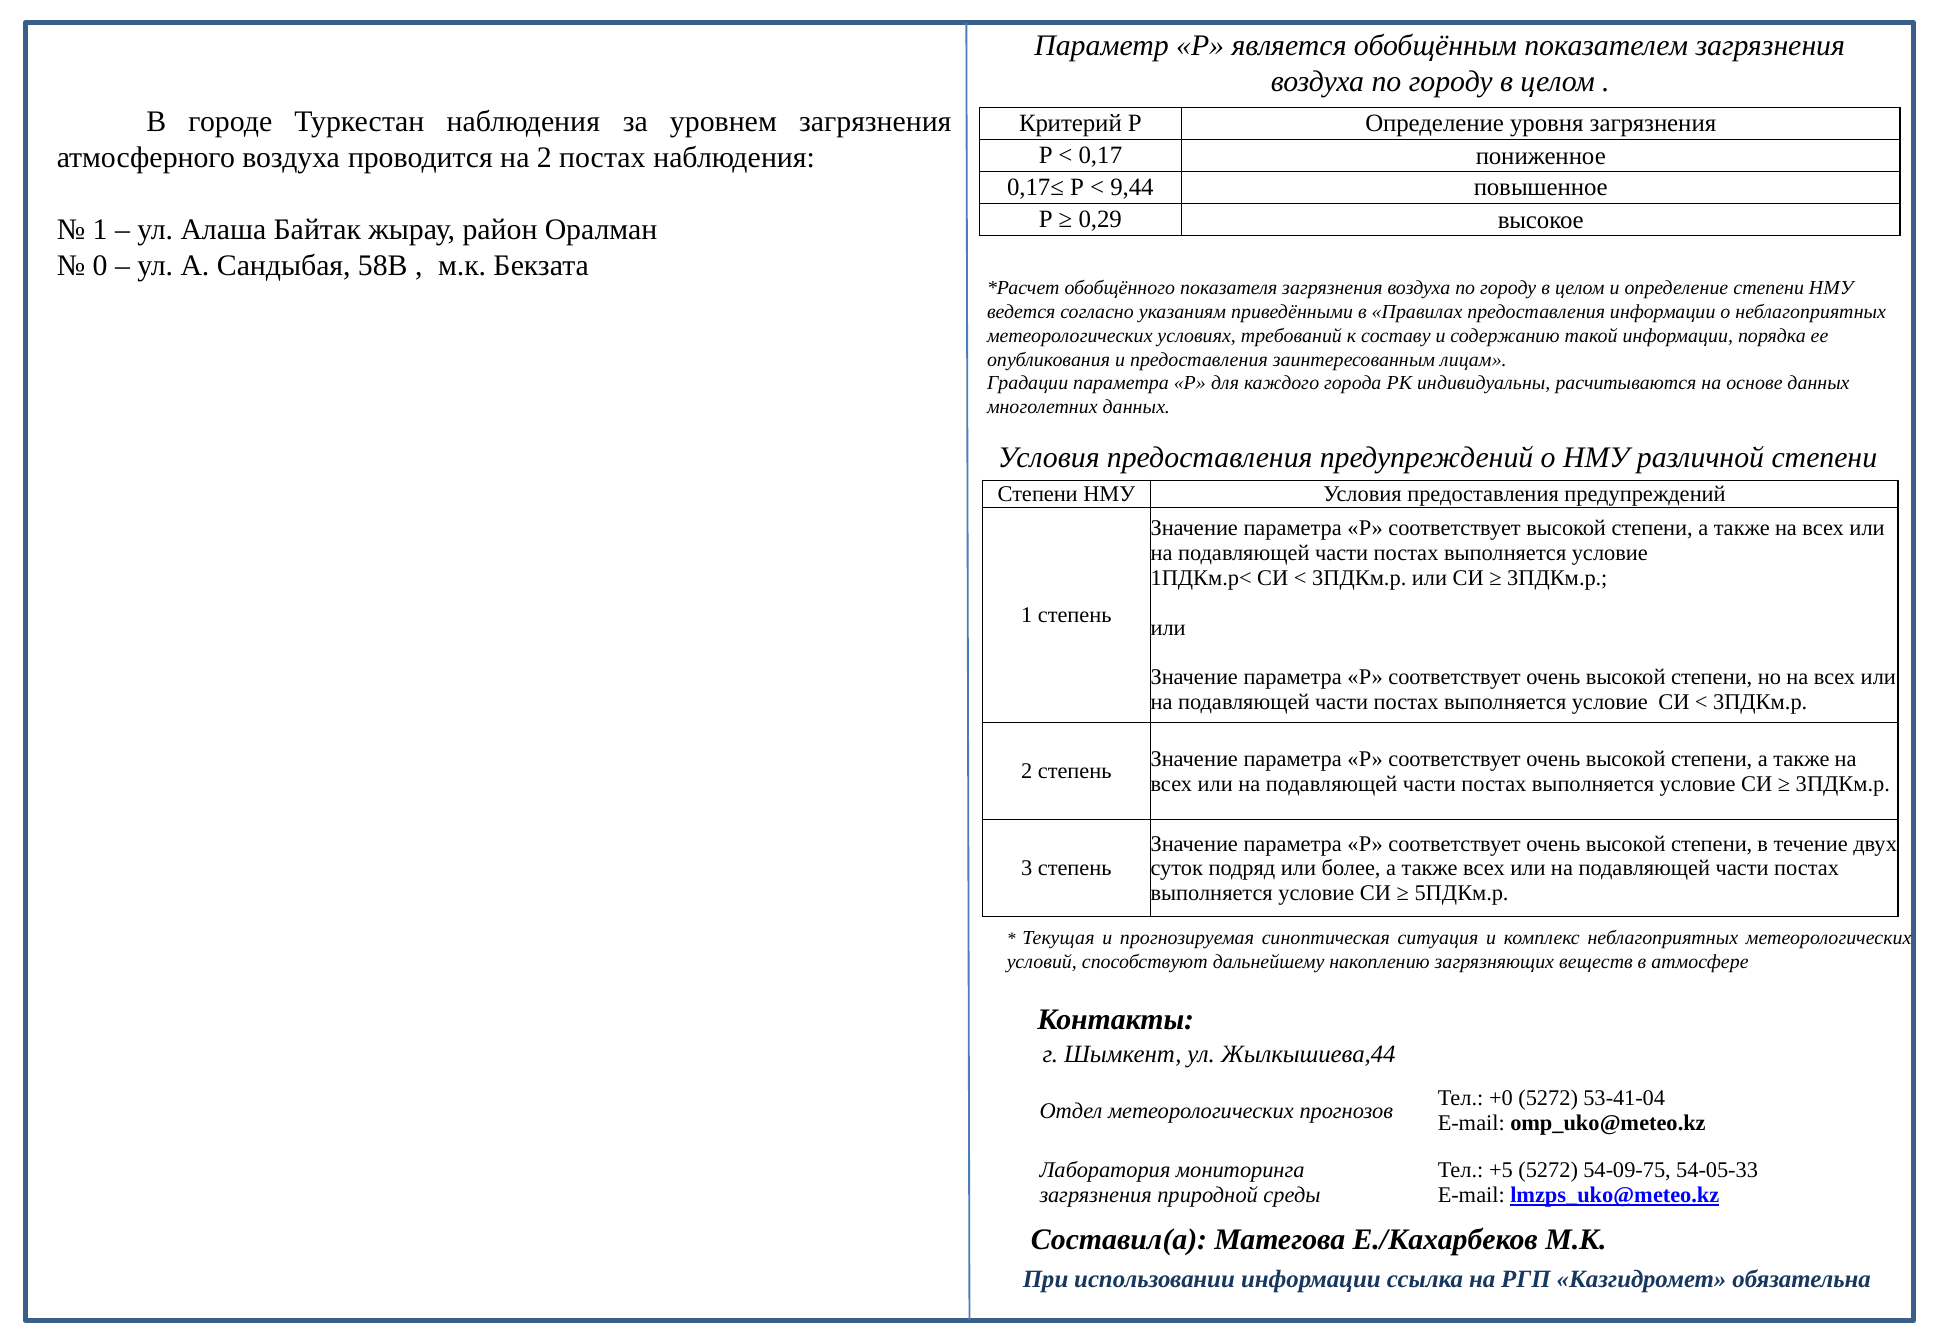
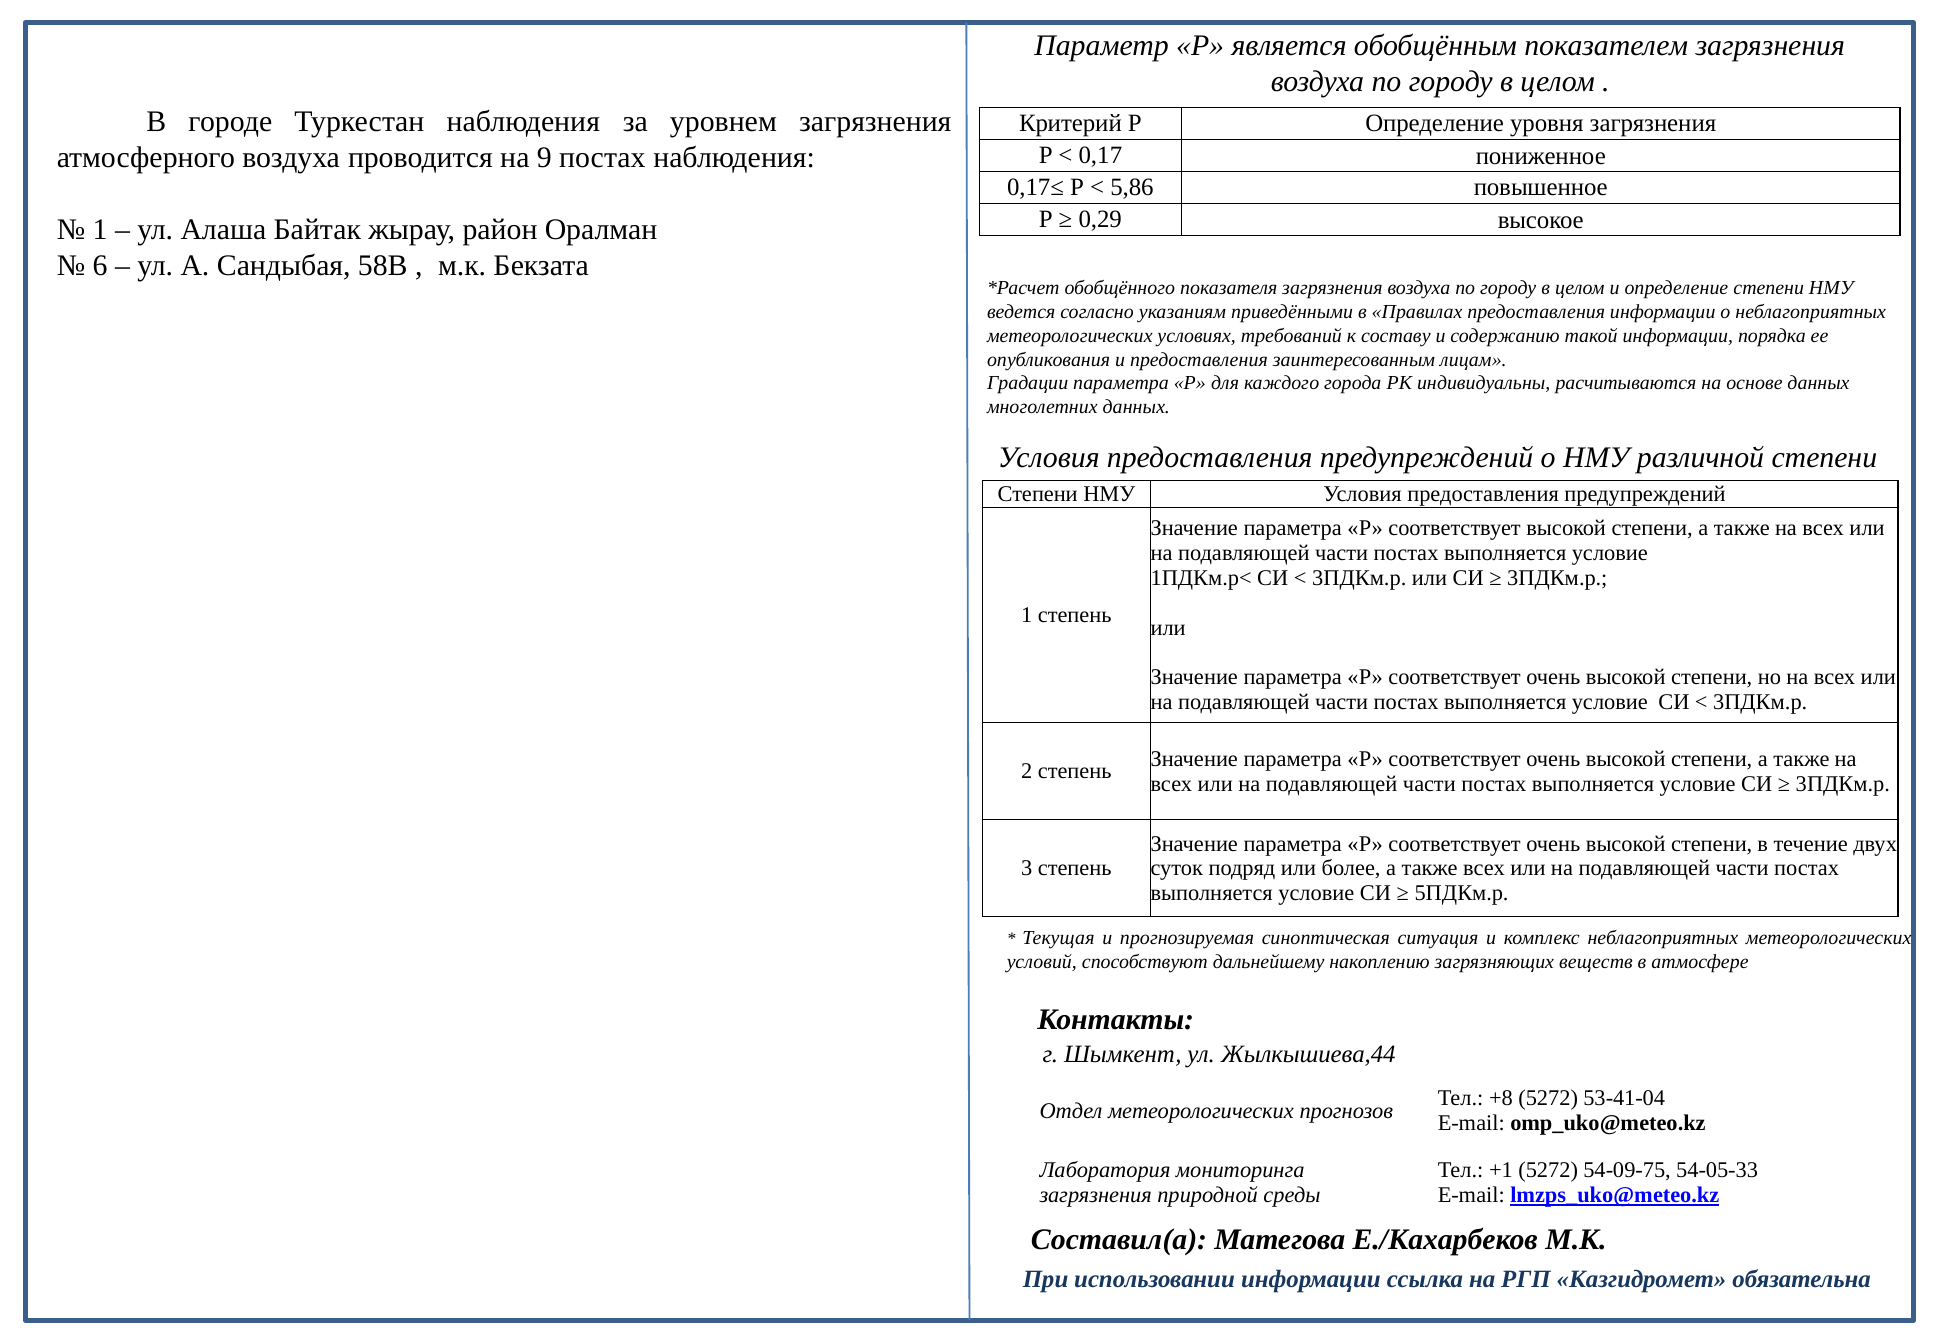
на 2: 2 -> 9
9,44: 9,44 -> 5,86
0: 0 -> 6
+0: +0 -> +8
+5: +5 -> +1
